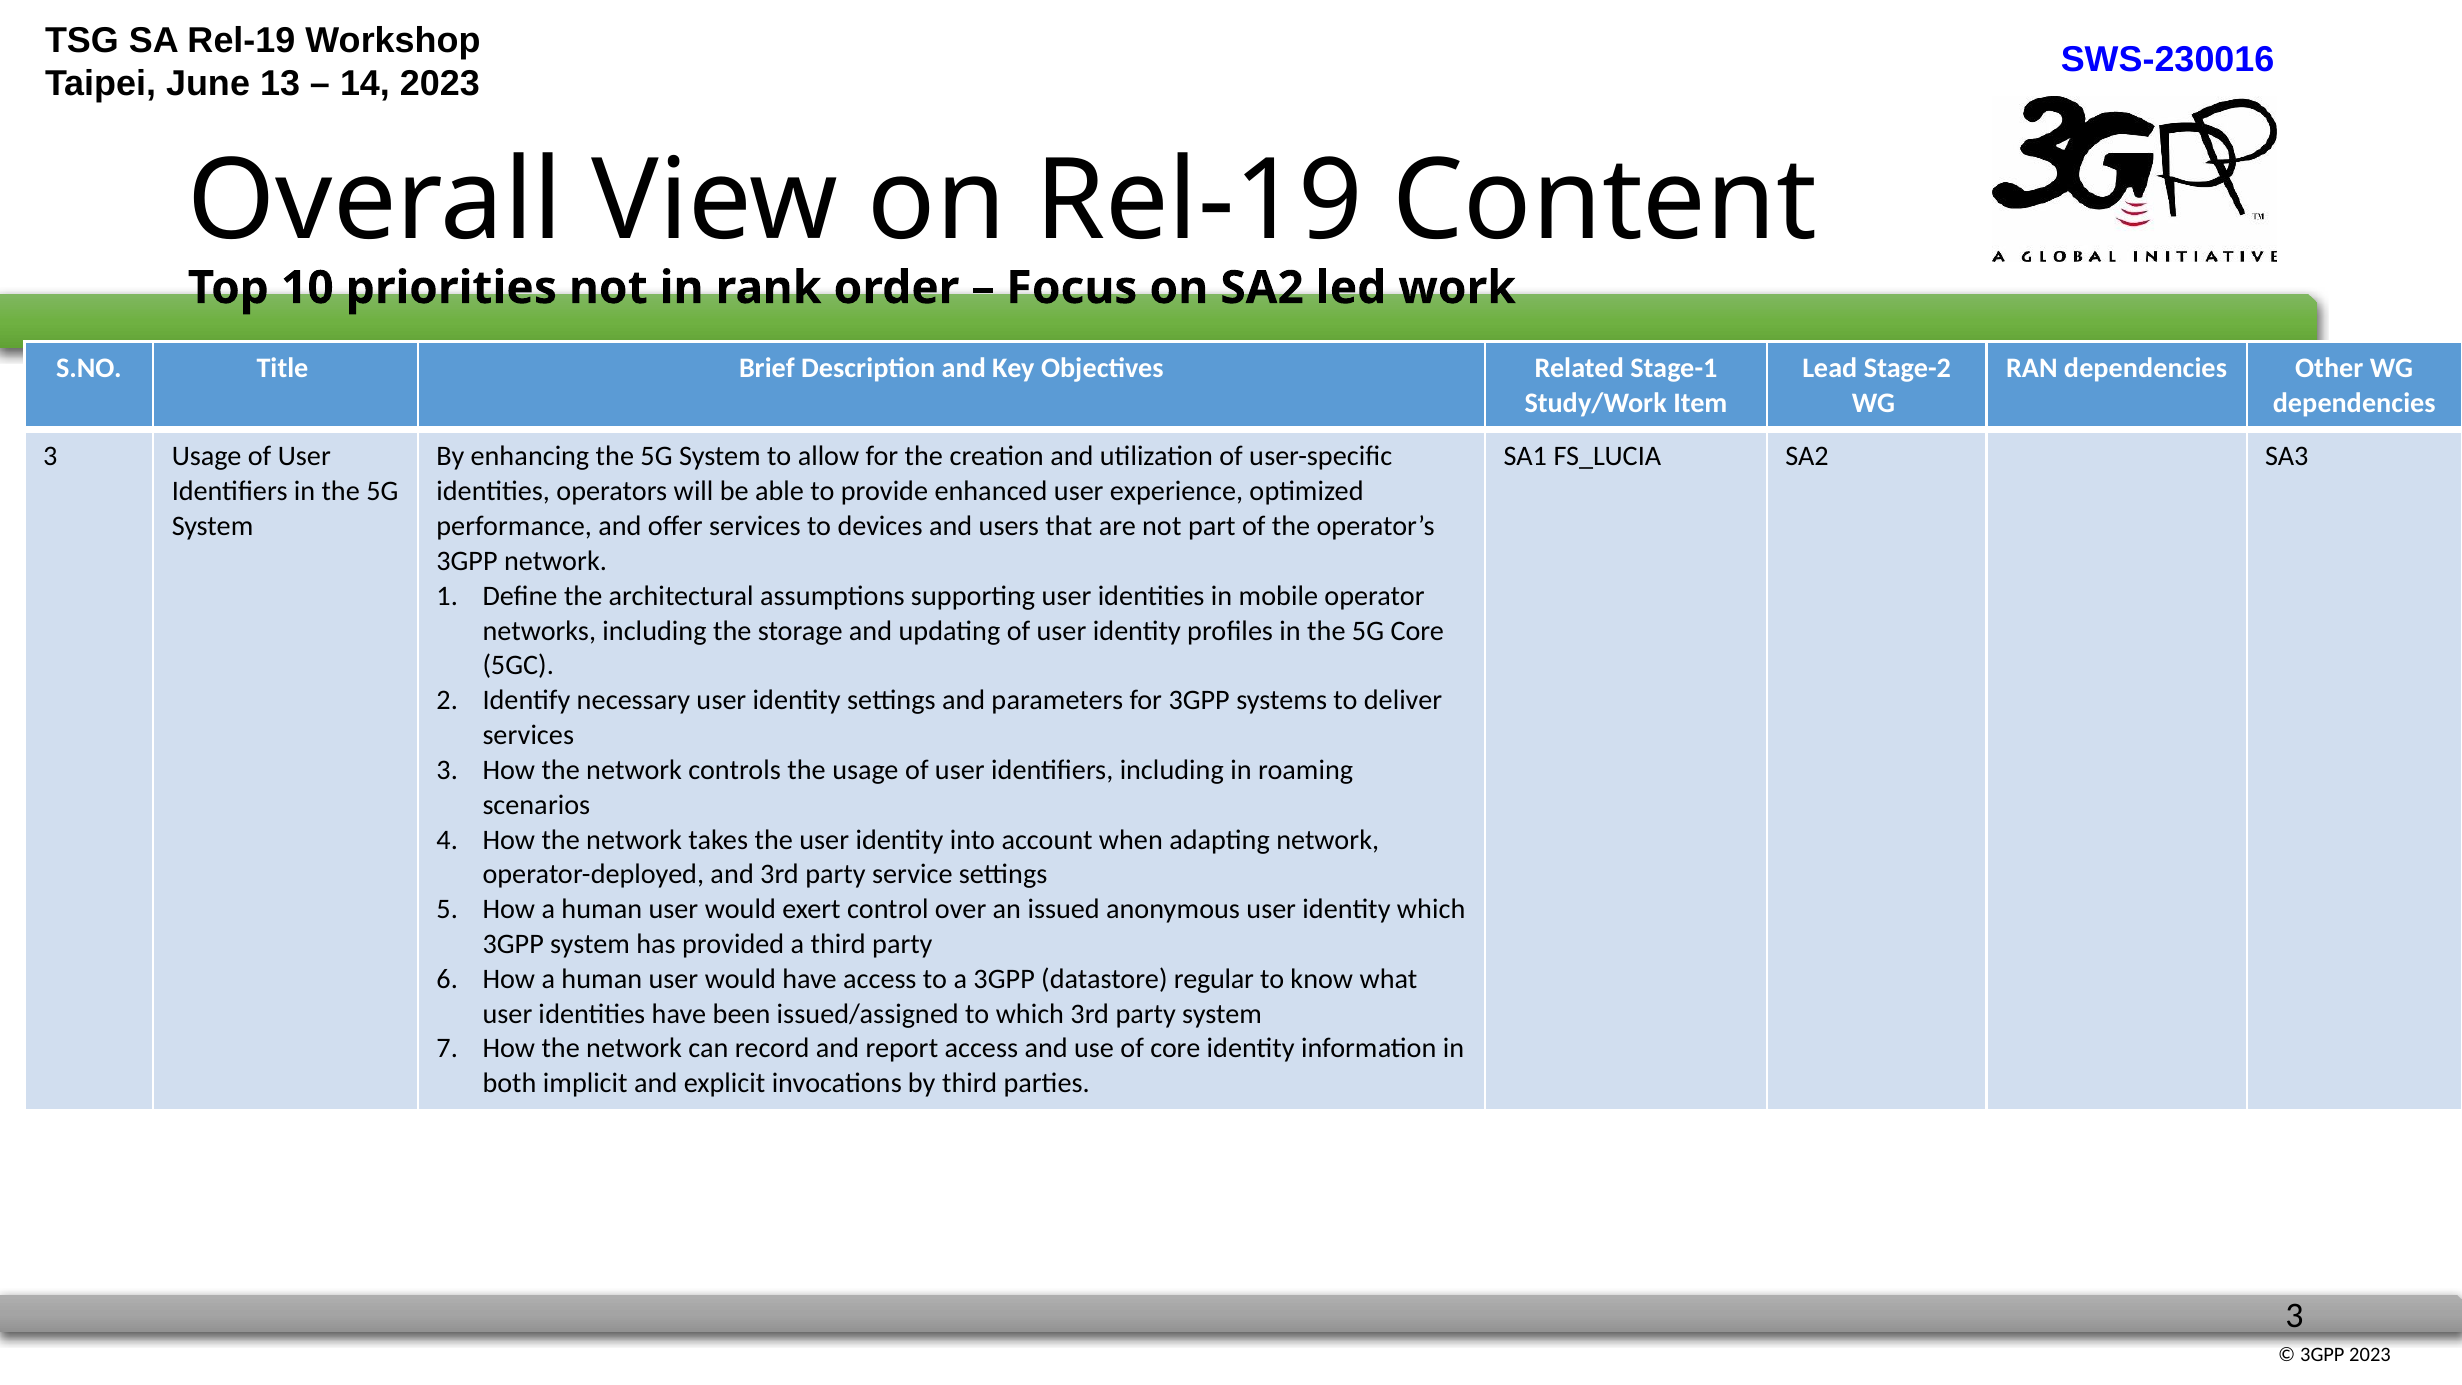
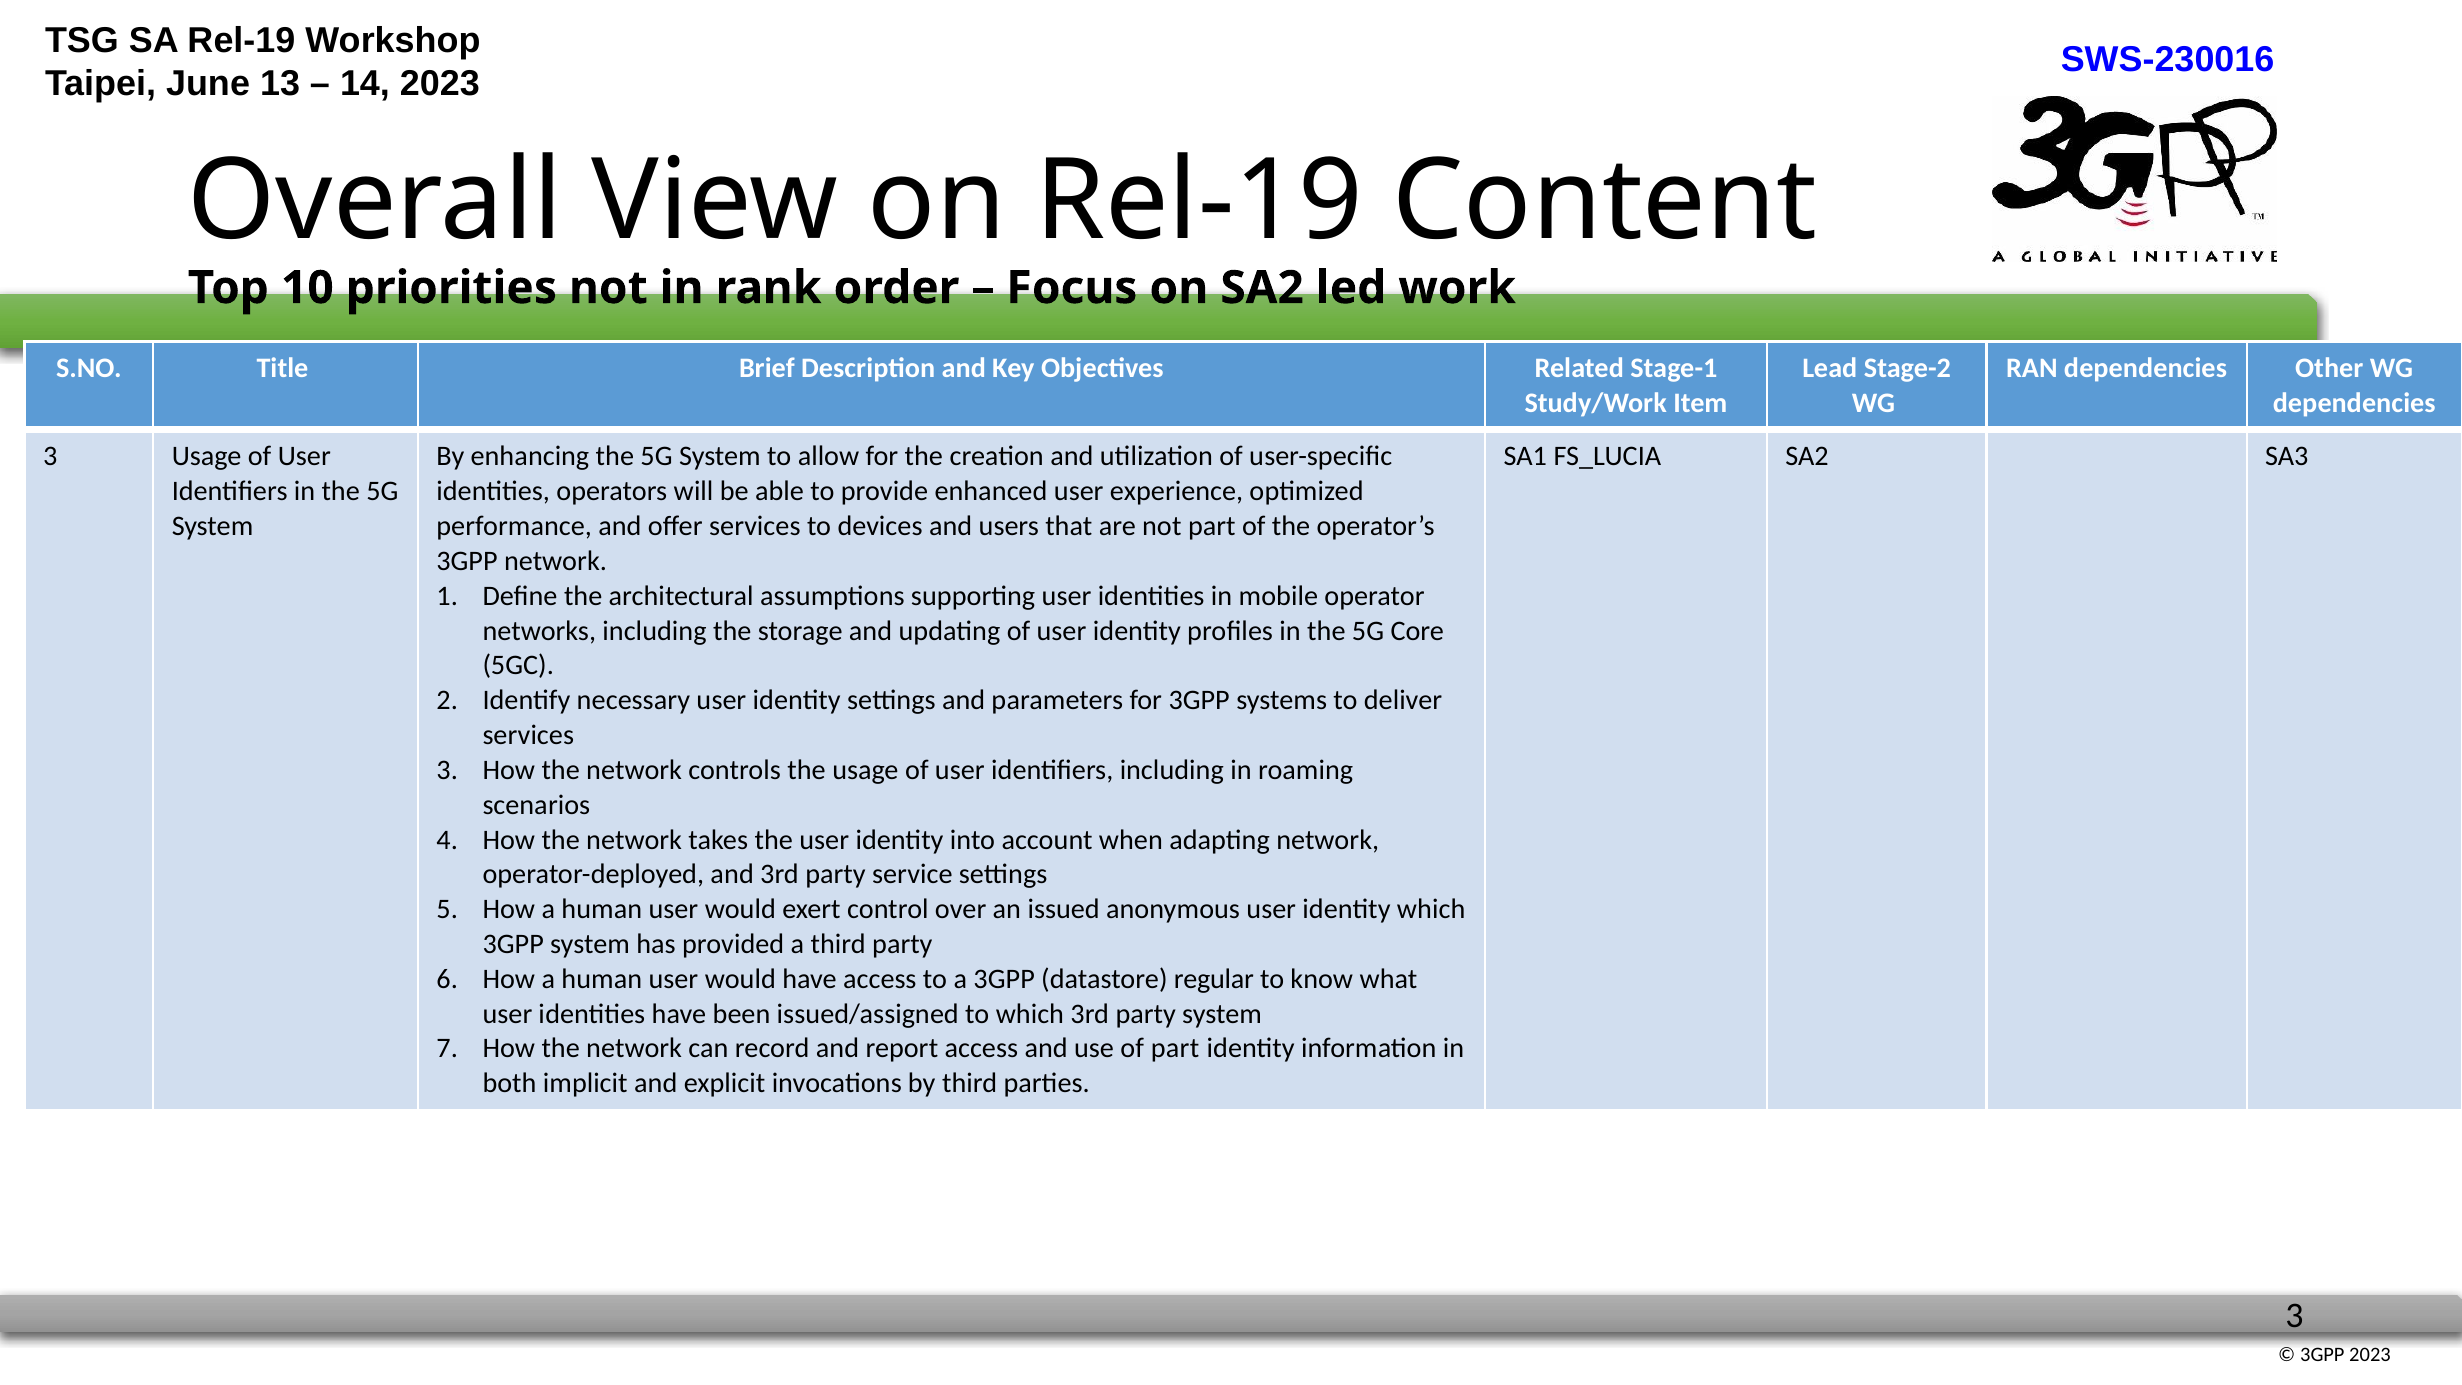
of core: core -> part
